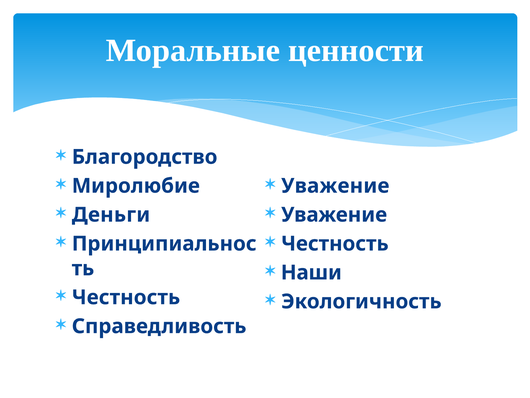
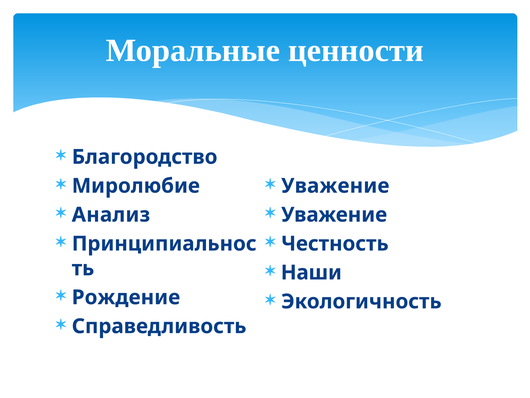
Деньги: Деньги -> Анализ
Честность at (126, 297): Честность -> Рождение
